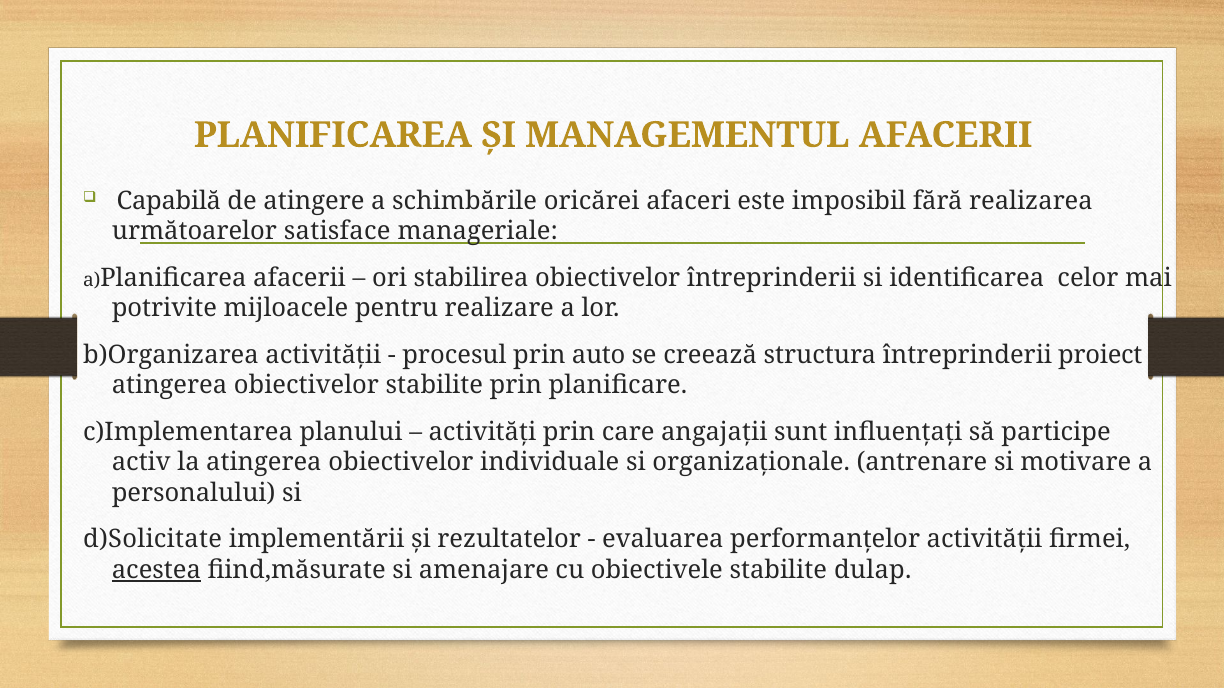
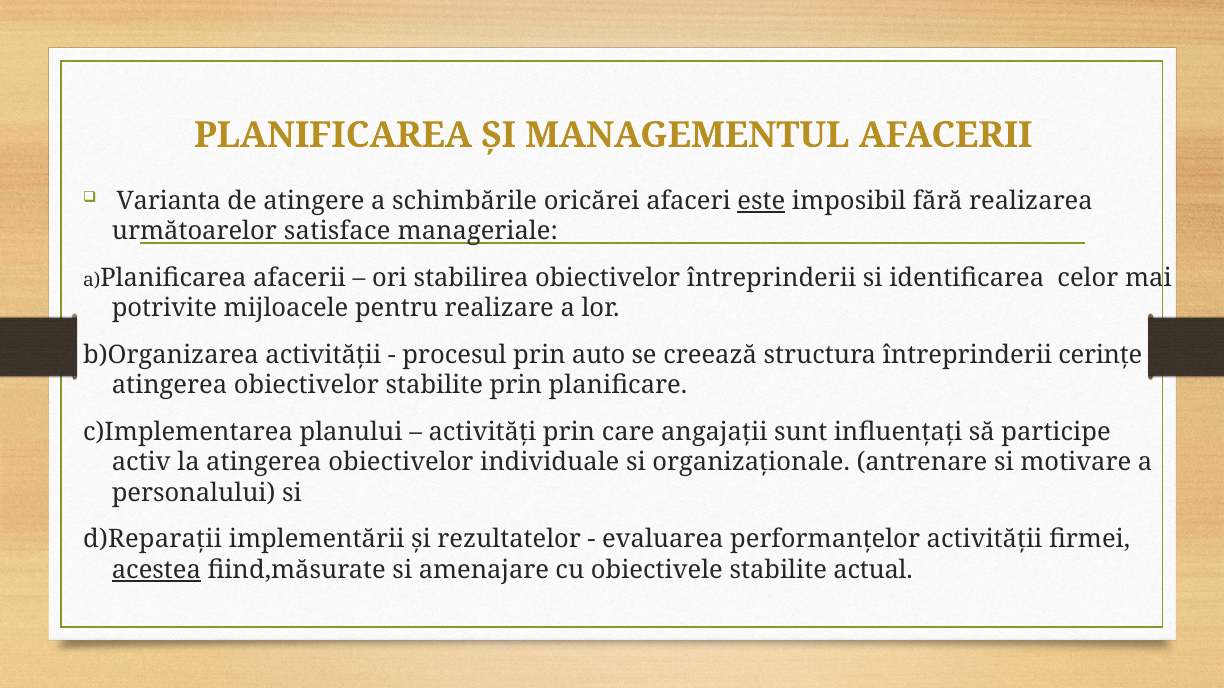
Capabilă: Capabilă -> Varianta
este underline: none -> present
proiect: proiect -> cerințe
d)Solicitate: d)Solicitate -> d)Reparații
dulap: dulap -> actual
